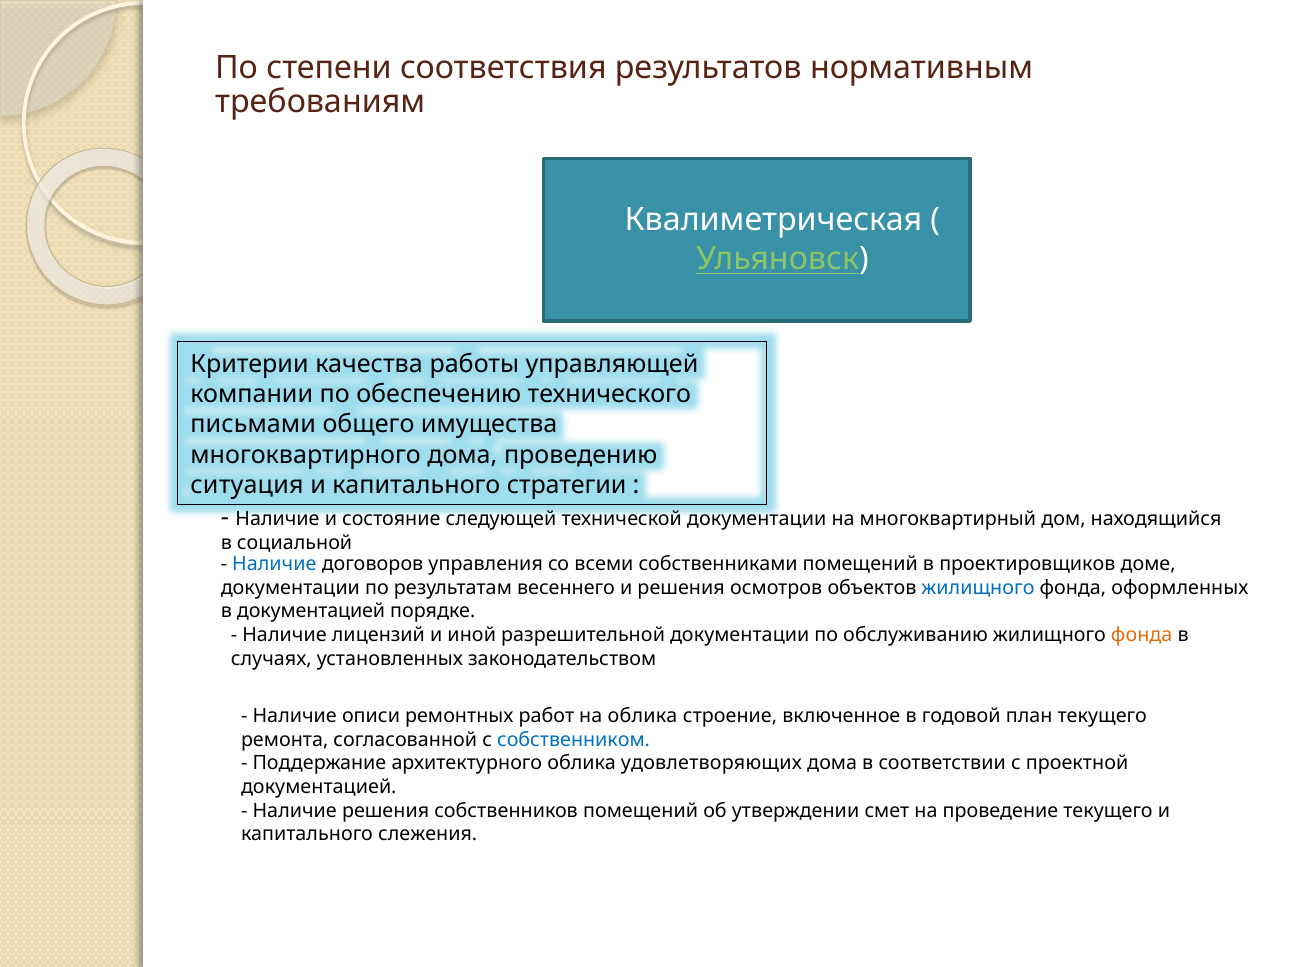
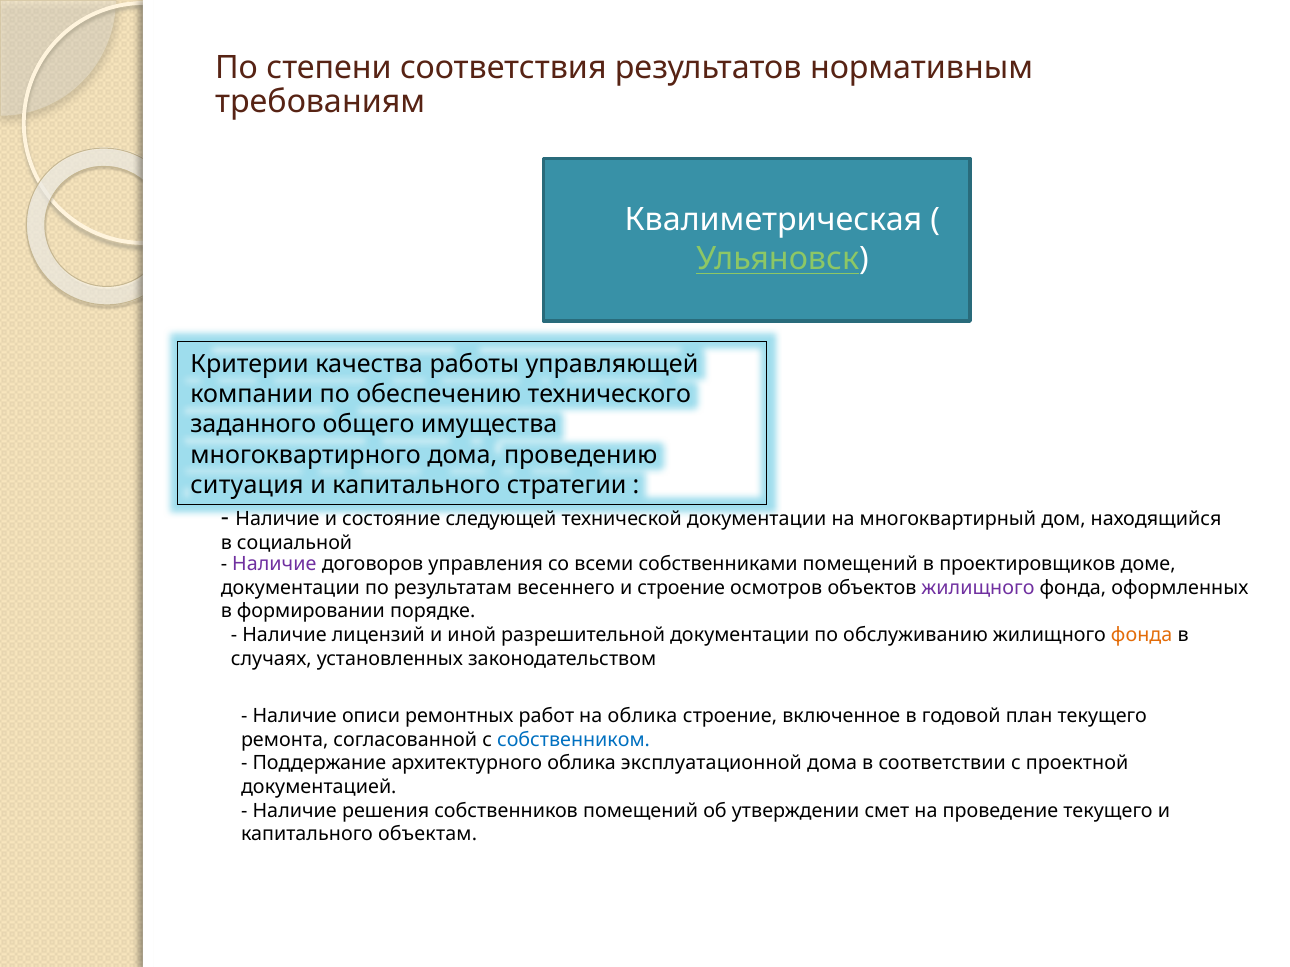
письмами: письмами -> заданного
Наличие at (274, 564) colour: blue -> purple
и решения: решения -> строение
жилищного at (978, 588) colour: blue -> purple
в документацией: документацией -> формировании
удовлетворяющих: удовлетворяющих -> эксплуатационной
слежения: слежения -> объектам
